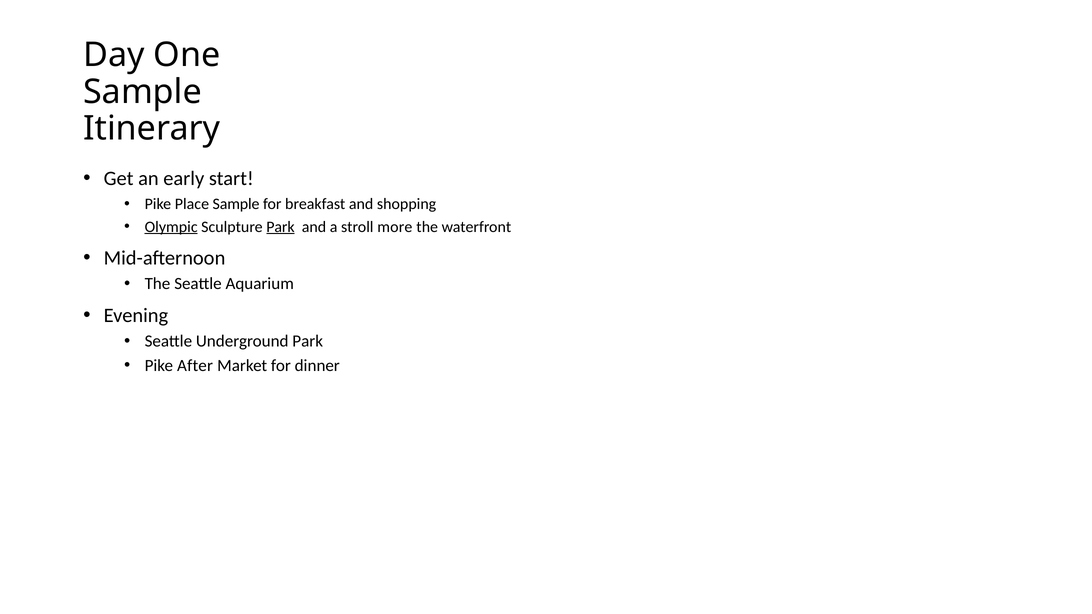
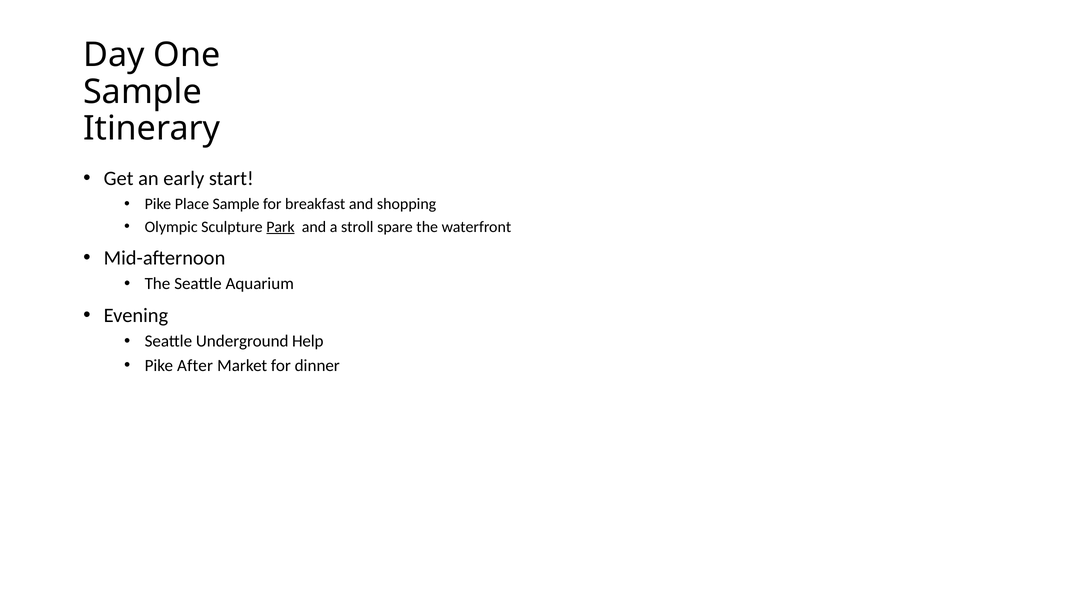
Olympic underline: present -> none
more: more -> spare
Underground Park: Park -> Help
